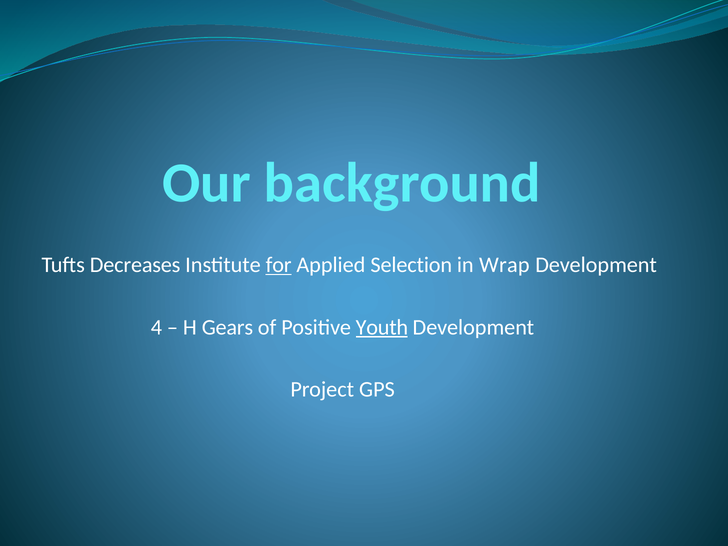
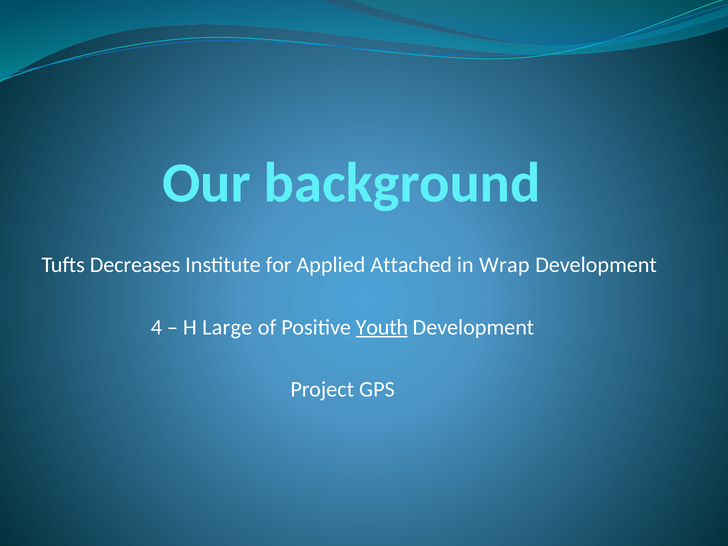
for underline: present -> none
Selection: Selection -> Attached
Gears: Gears -> Large
